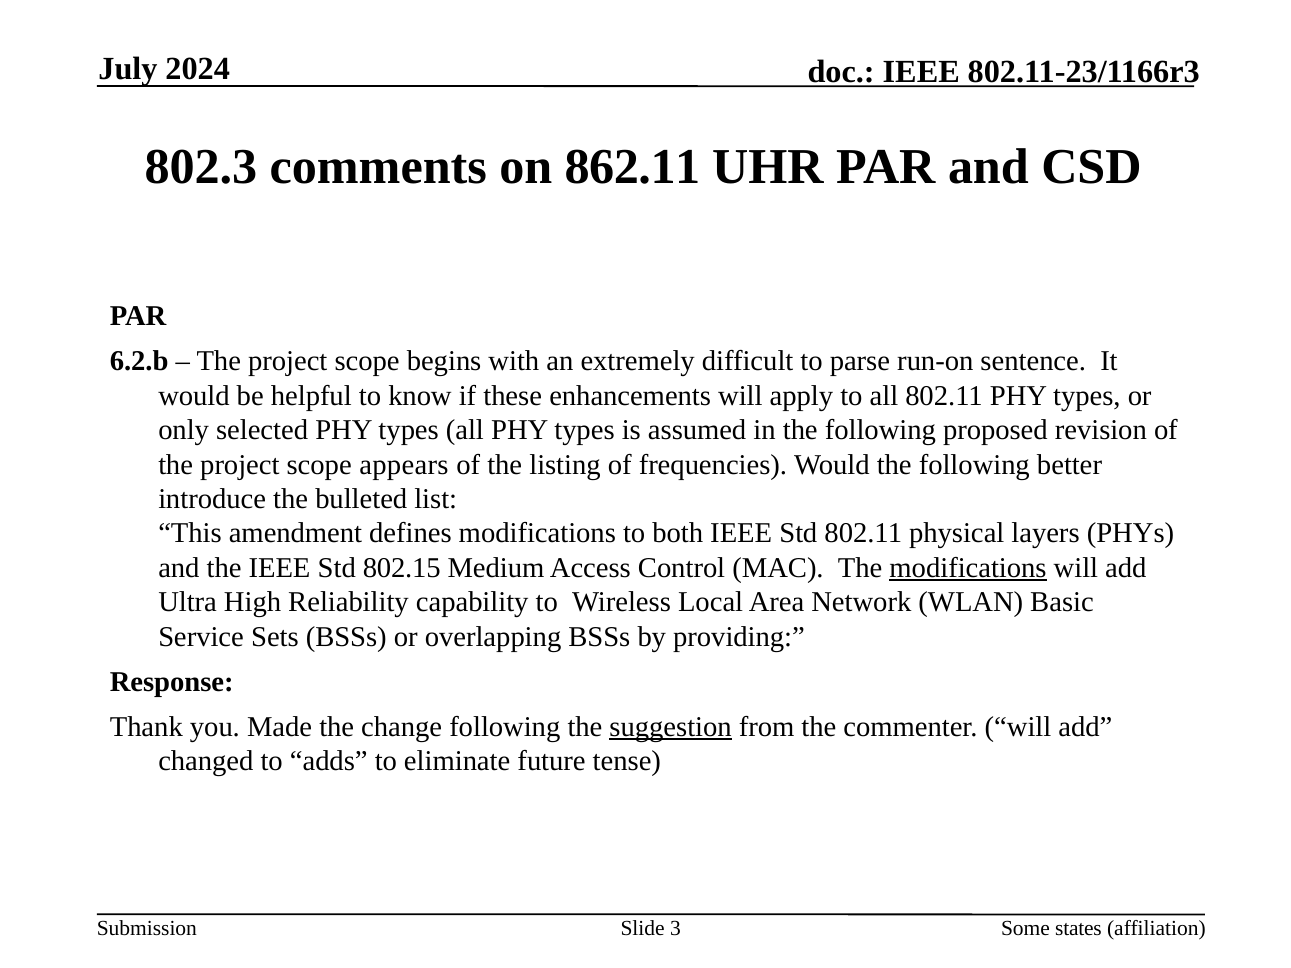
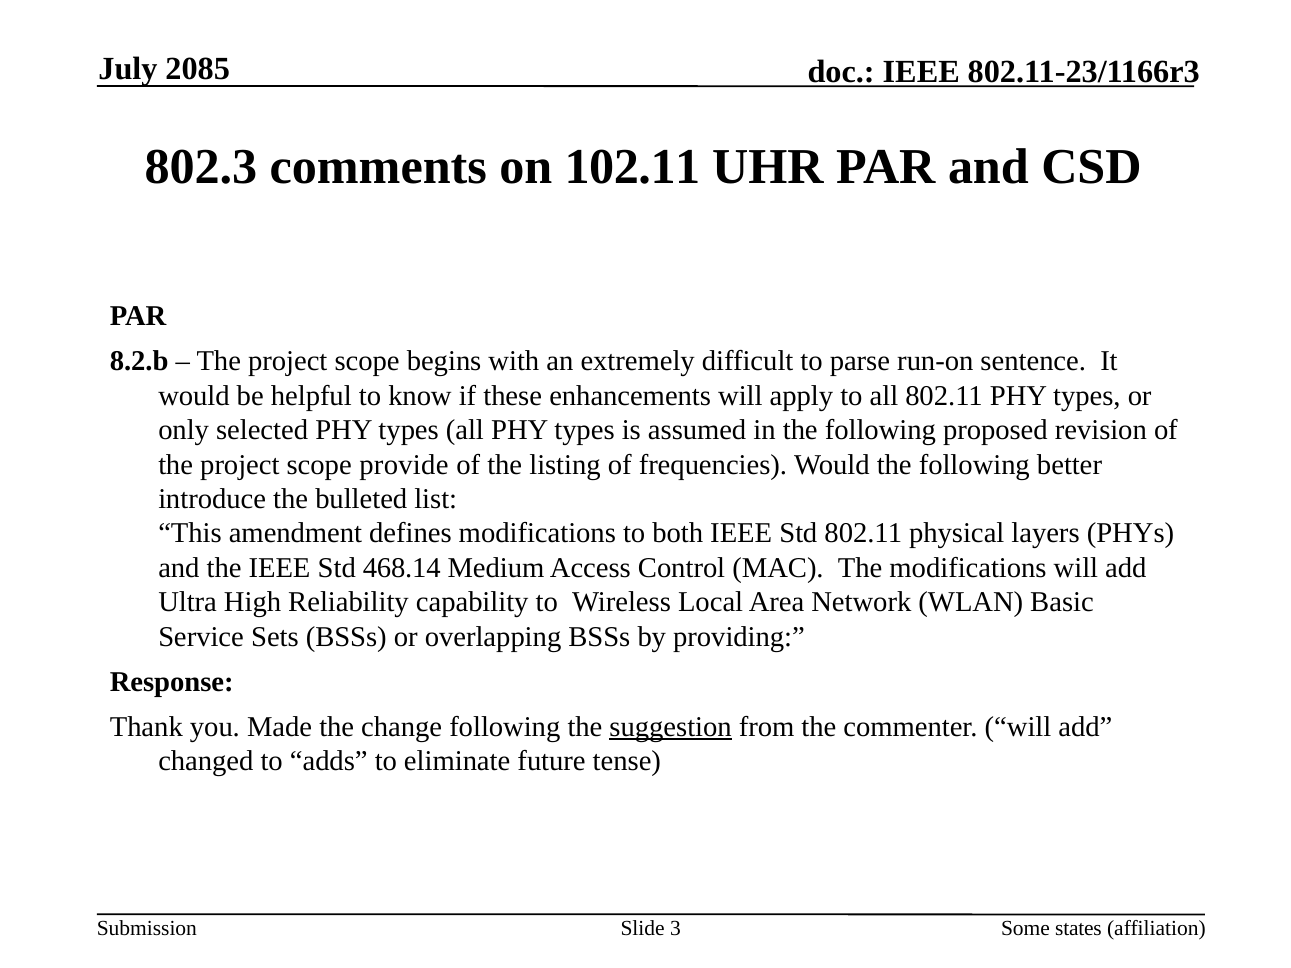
2024: 2024 -> 2085
862.11: 862.11 -> 102.11
6.2.b: 6.2.b -> 8.2.b
appears: appears -> provide
802.15: 802.15 -> 468.14
modifications at (968, 568) underline: present -> none
